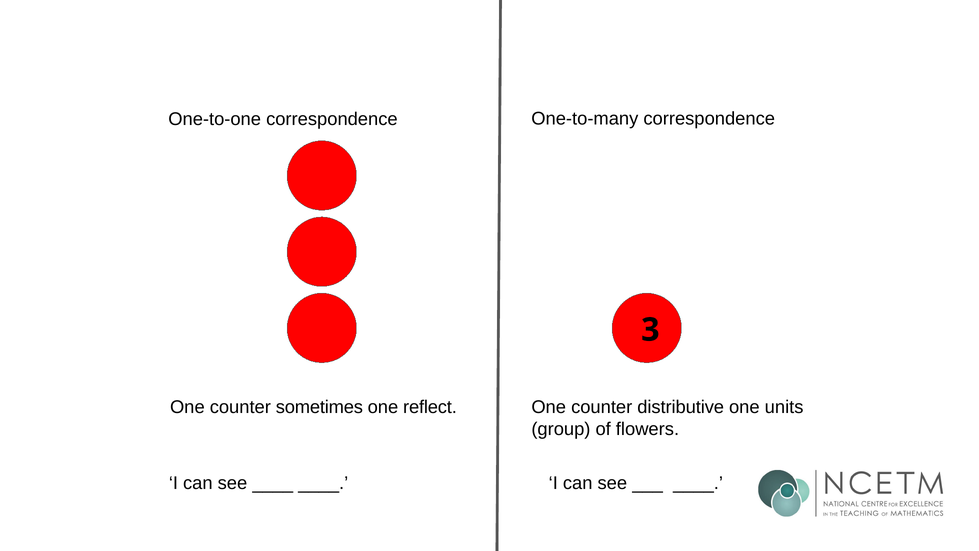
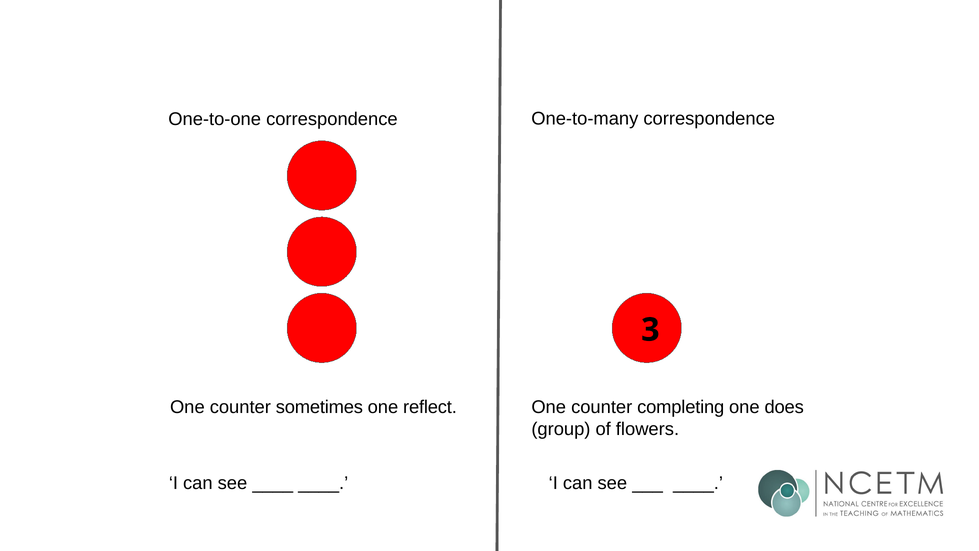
distributive: distributive -> completing
units: units -> does
